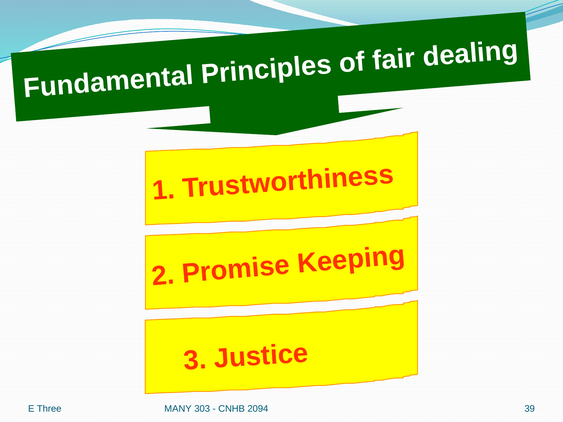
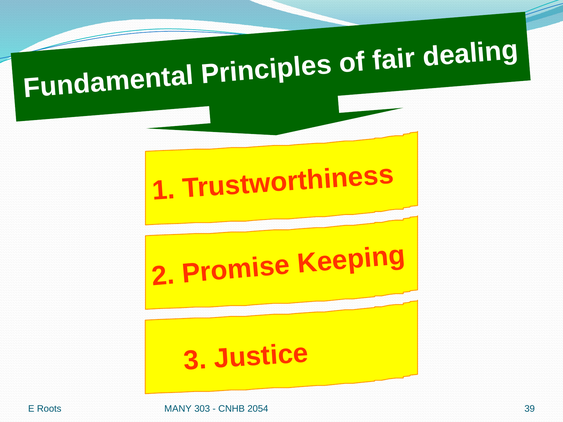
Three: Three -> Roots
2094: 2094 -> 2054
